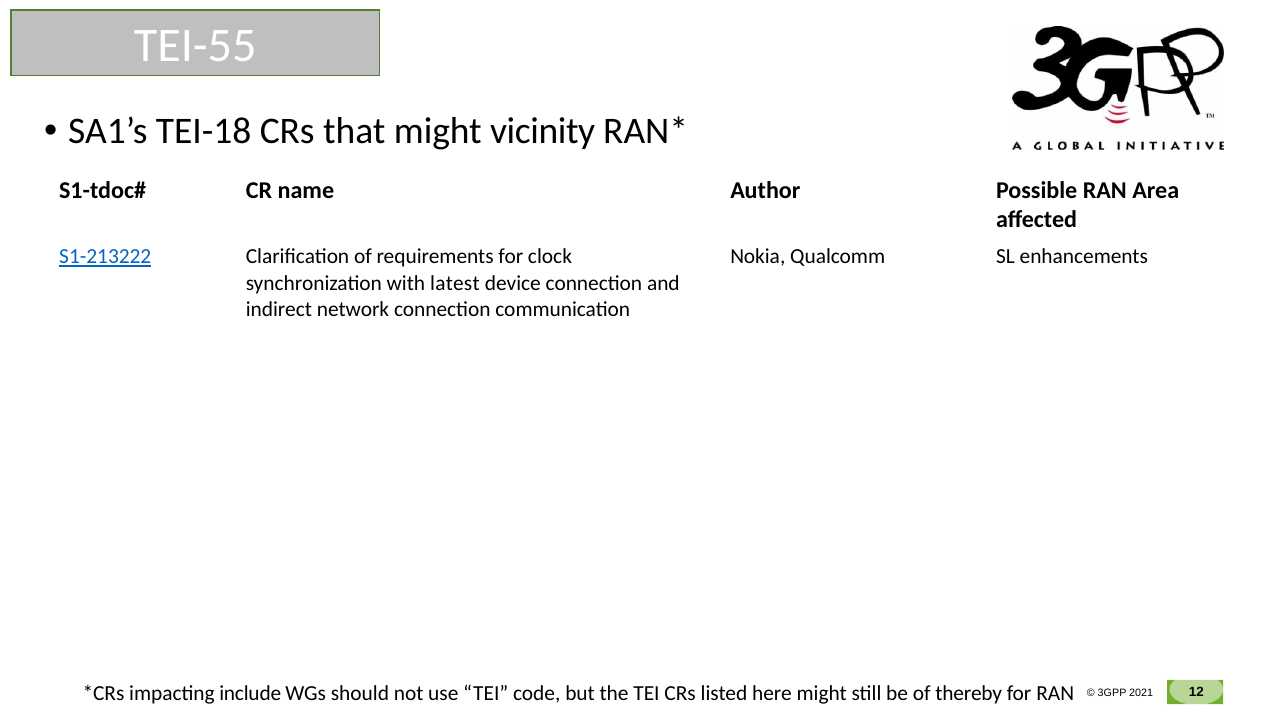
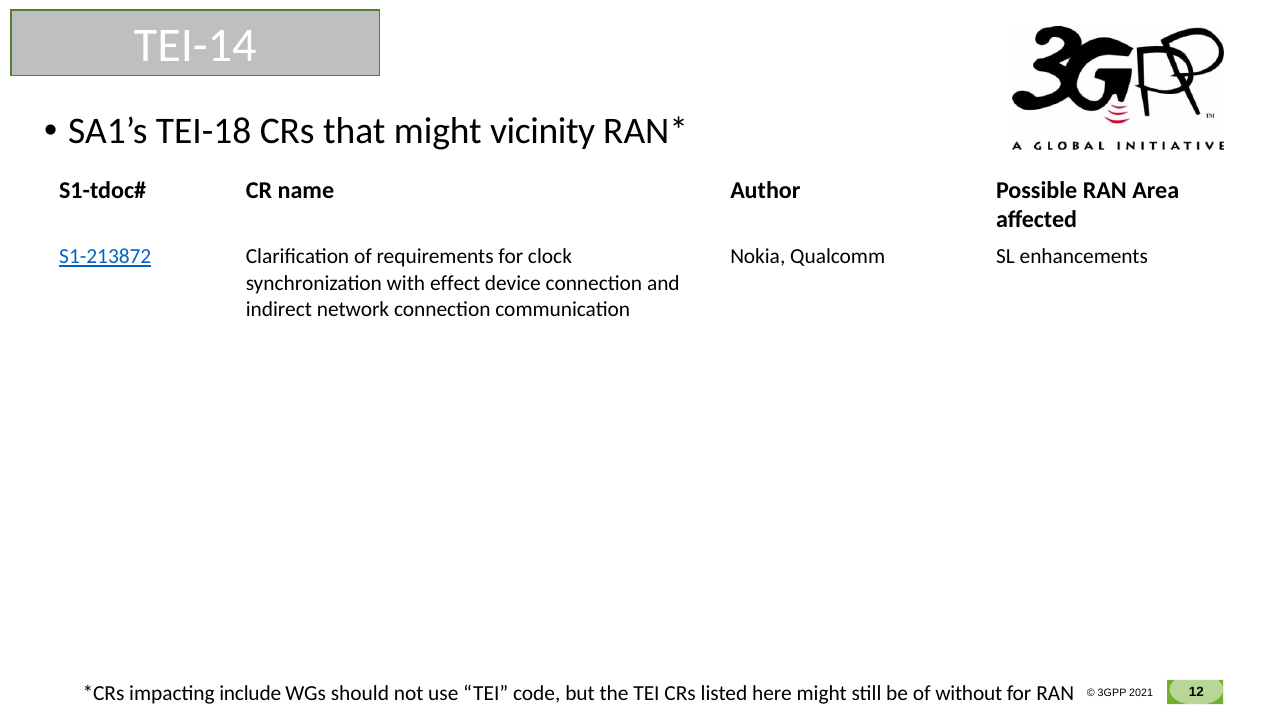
TEI-55: TEI-55 -> TEI-14
S1-213222: S1-213222 -> S1-213872
latest: latest -> effect
thereby: thereby -> without
